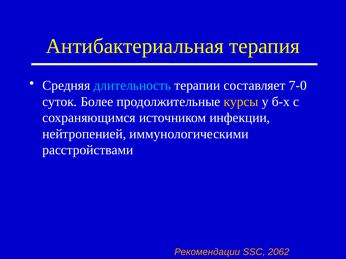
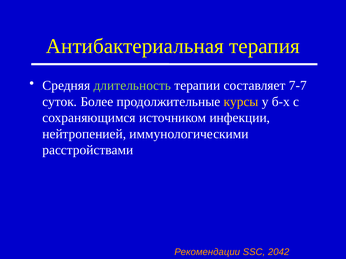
длительность colour: light blue -> light green
7-0: 7-0 -> 7-7
2062: 2062 -> 2042
